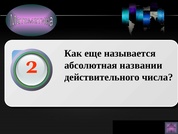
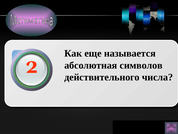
названии: названии -> символов
